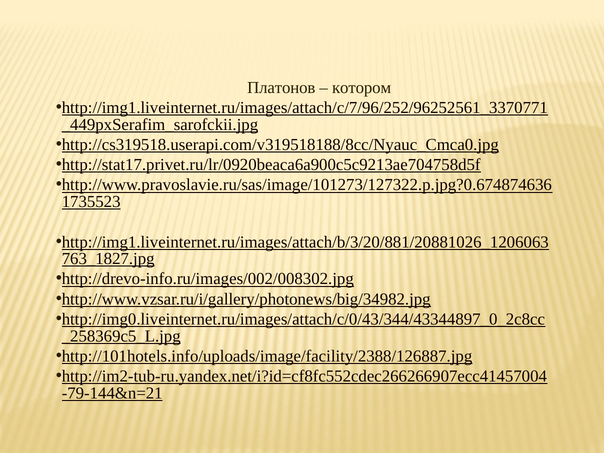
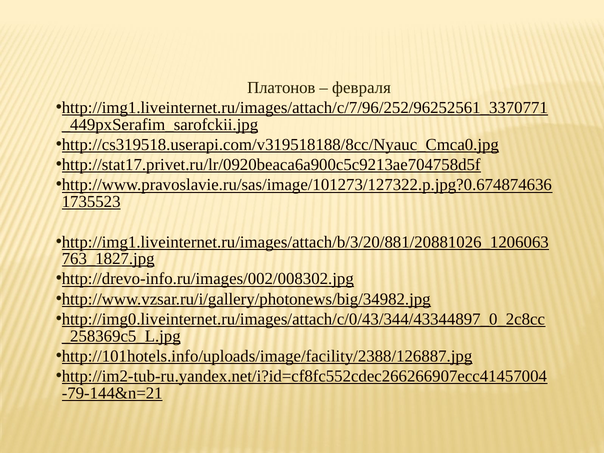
котором: котором -> февраля
